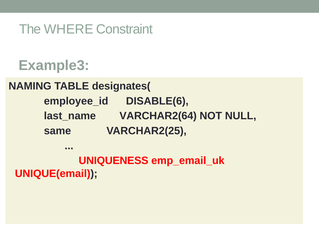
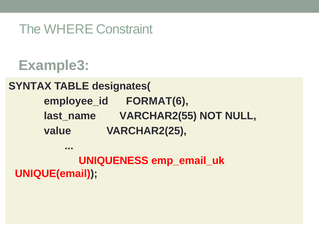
NAMING: NAMING -> SYNTAX
DISABLE(6: DISABLE(6 -> FORMAT(6
VARCHAR2(64: VARCHAR2(64 -> VARCHAR2(55
same: same -> value
